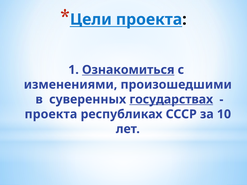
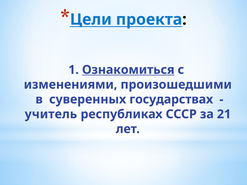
государствах underline: present -> none
проекта at (51, 114): проекта -> учитель
10: 10 -> 21
